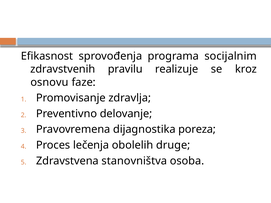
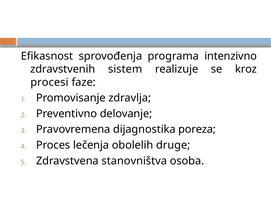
socijalnim: socijalnim -> intenzivno
pravilu: pravilu -> sistem
osnovu: osnovu -> procesi
